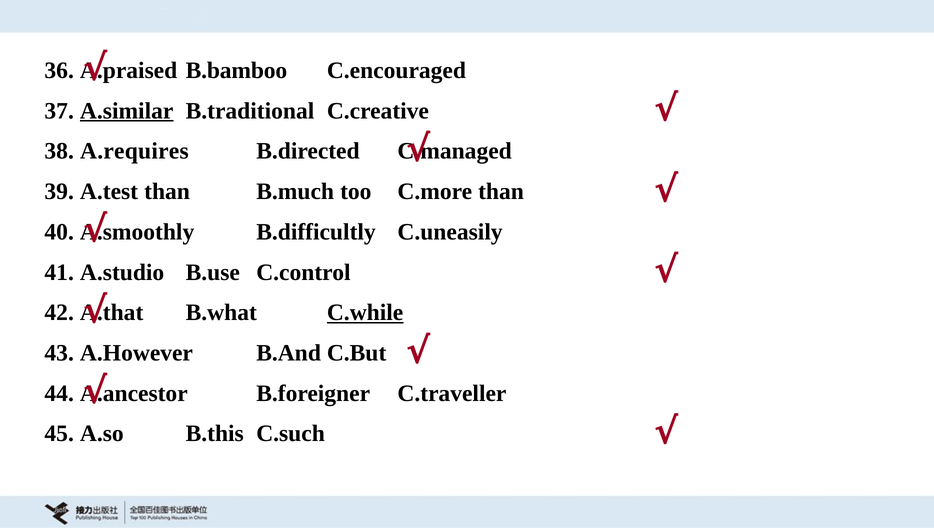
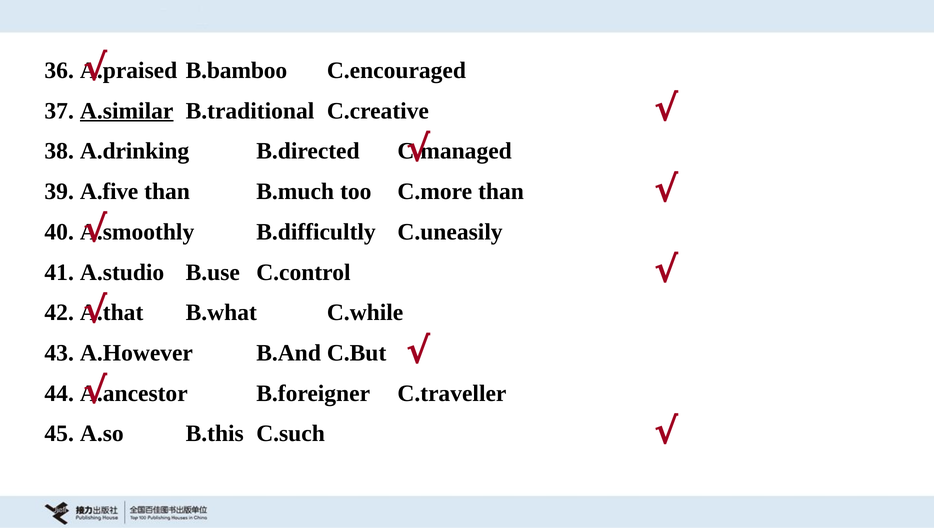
A.requires: A.requires -> A.drinking
A.test: A.test -> A.five
C.while underline: present -> none
